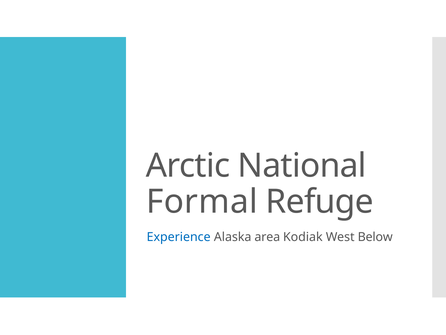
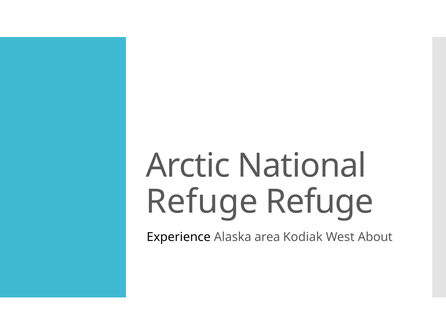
Formal at (202, 202): Formal -> Refuge
Experience colour: blue -> black
Below: Below -> About
